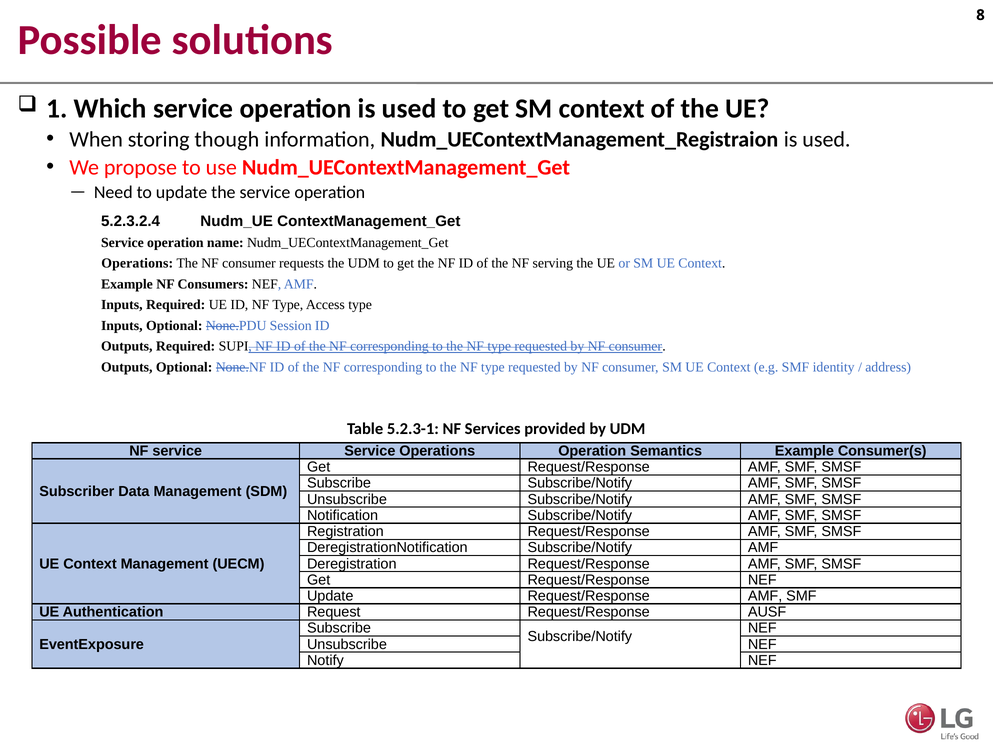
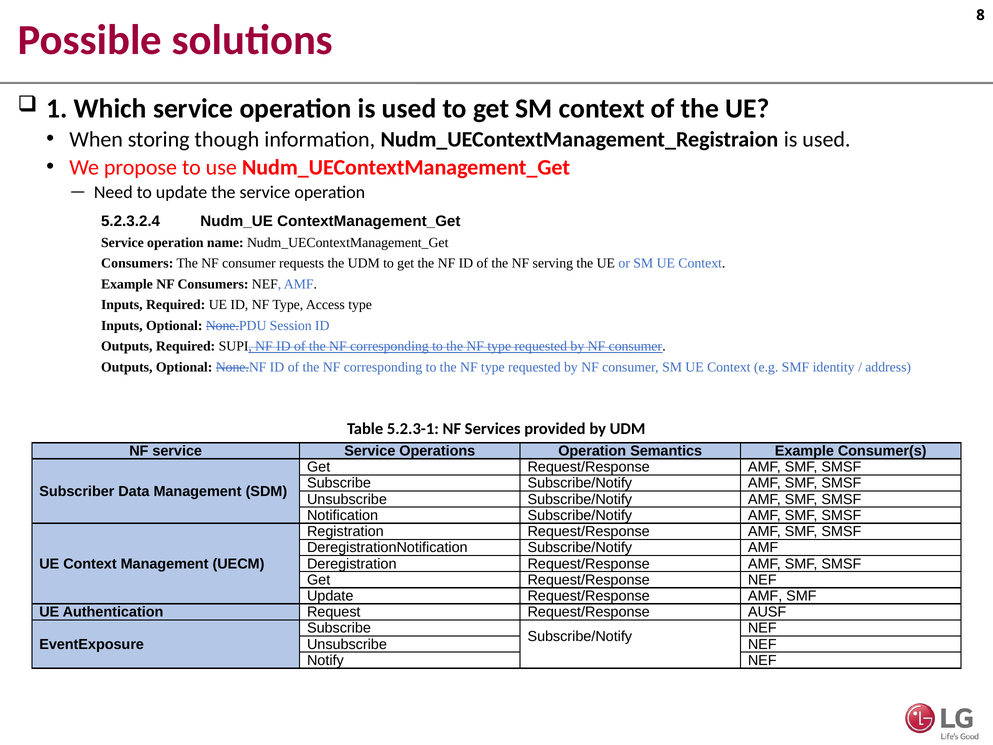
Operations at (137, 263): Operations -> Consumers
